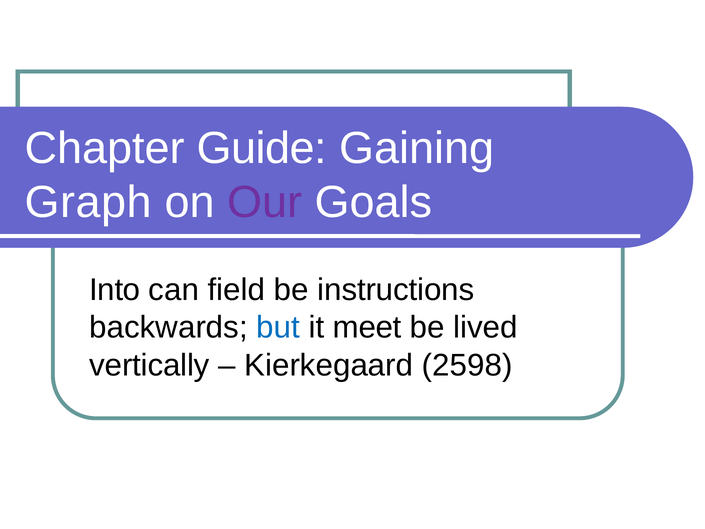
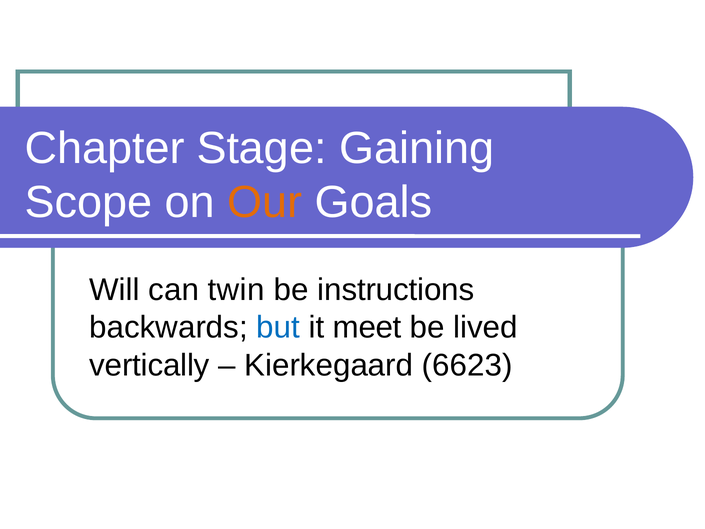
Guide: Guide -> Stage
Graph: Graph -> Scope
Our colour: purple -> orange
Into: Into -> Will
field: field -> twin
2598: 2598 -> 6623
